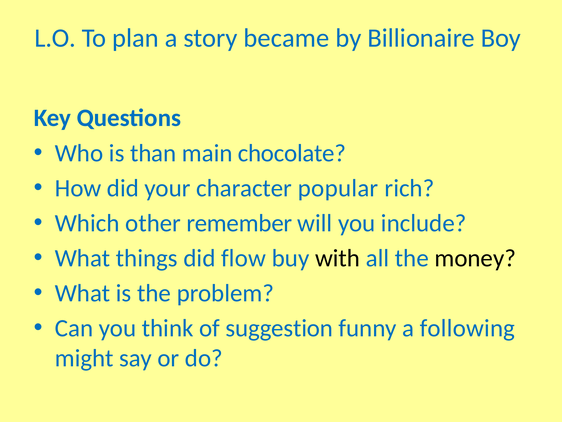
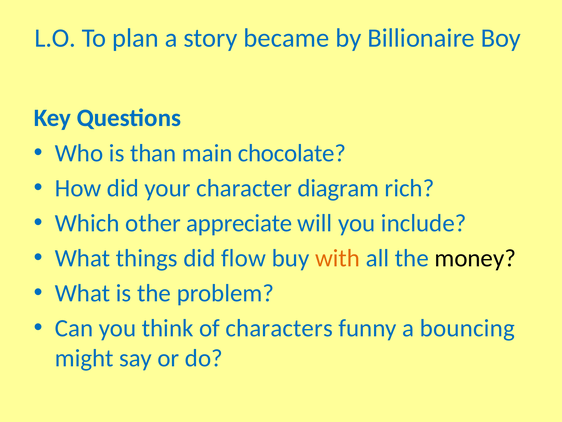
popular: popular -> diagram
remember: remember -> appreciate
with colour: black -> orange
suggestion: suggestion -> characters
following: following -> bouncing
